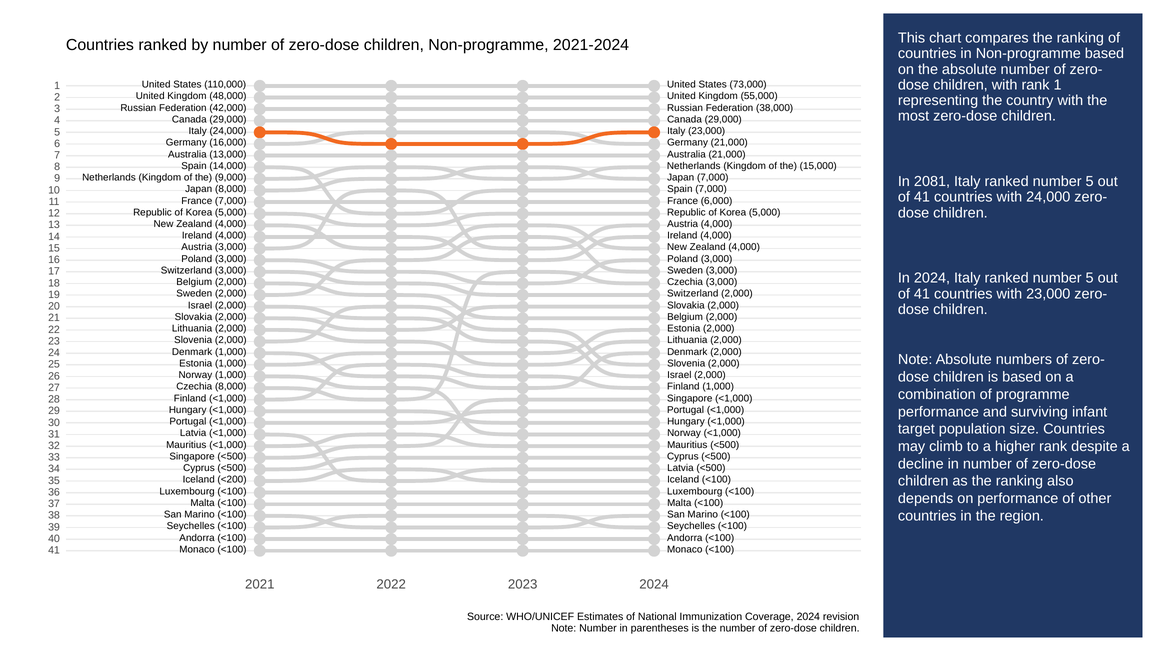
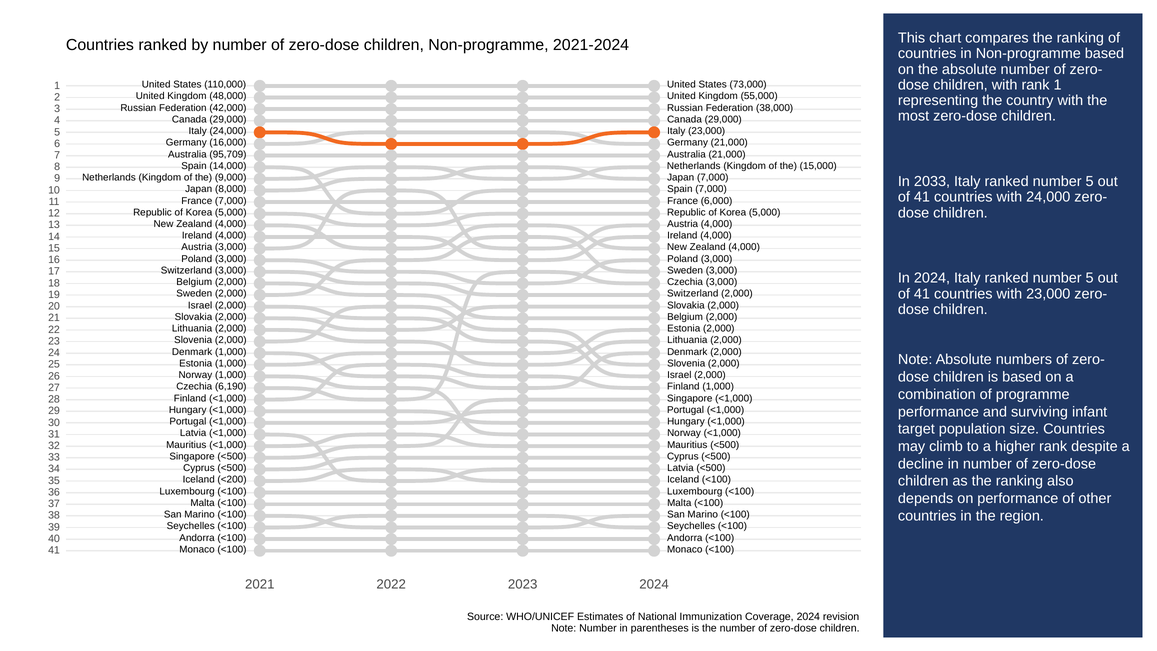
13,000: 13,000 -> 95,709
2081: 2081 -> 2033
Czechia 8,000: 8,000 -> 6,190
